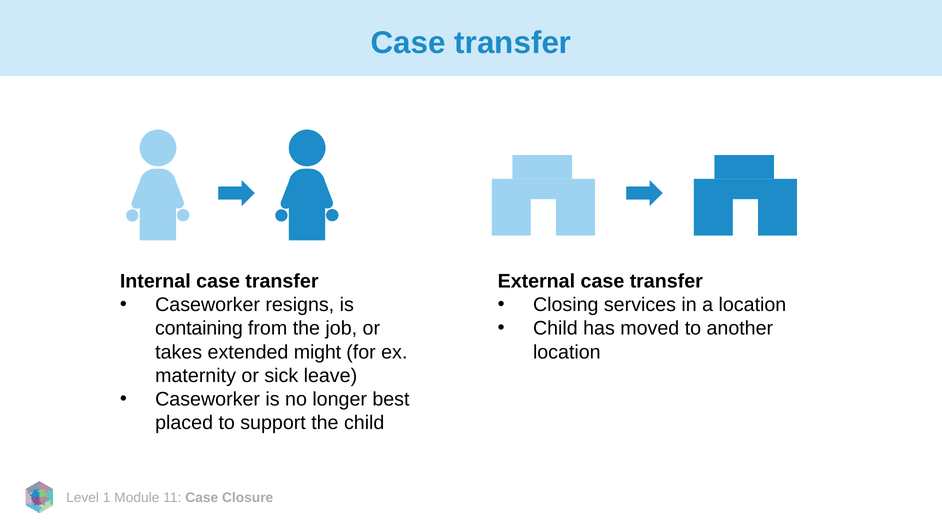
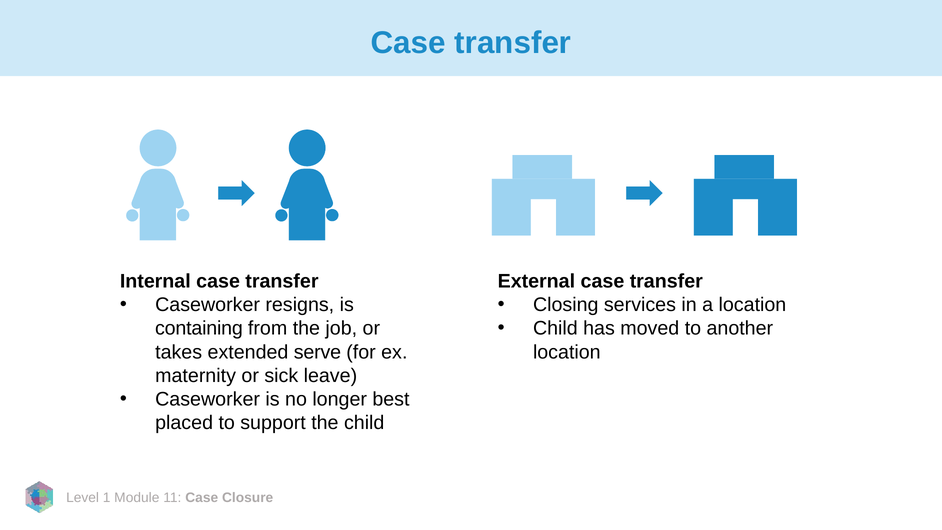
might: might -> serve
